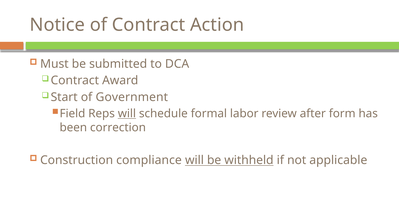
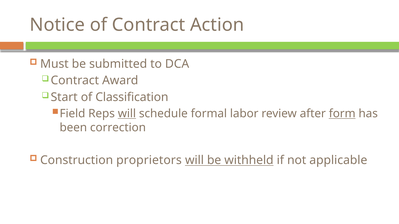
Government: Government -> Classification
form underline: none -> present
compliance: compliance -> proprietors
